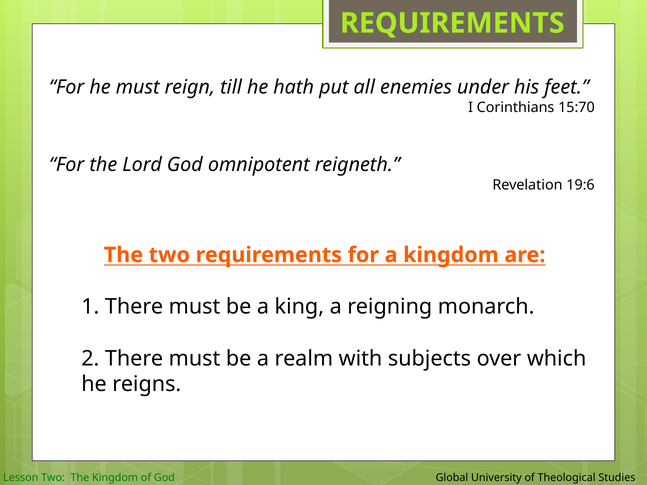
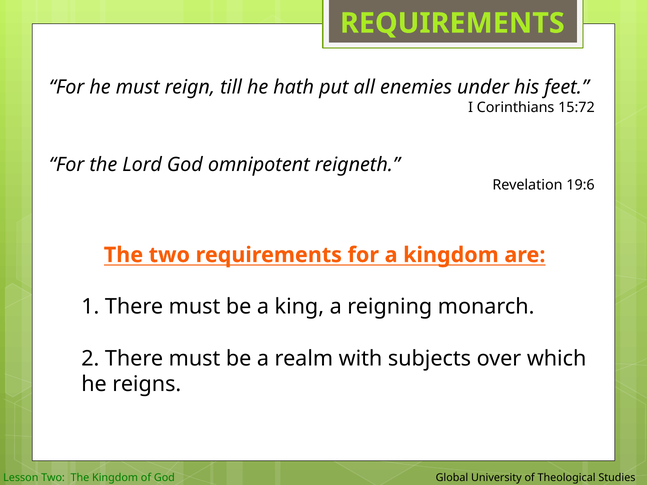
15:70: 15:70 -> 15:72
